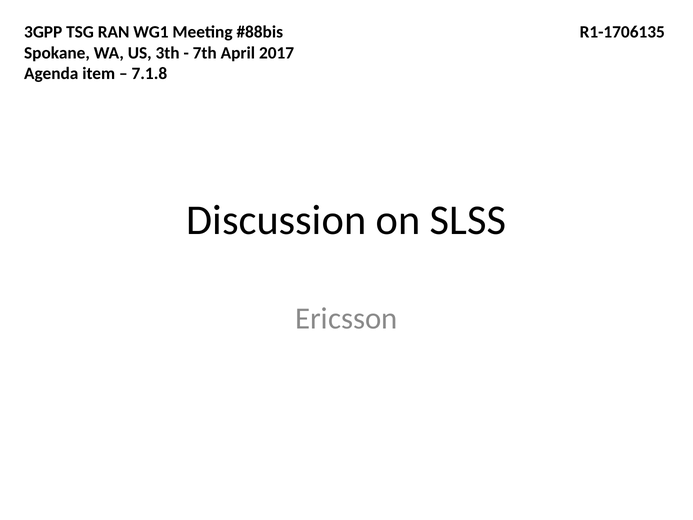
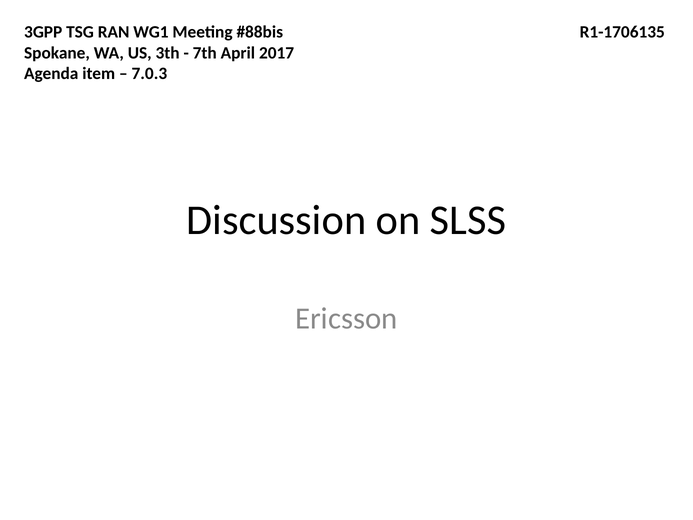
7.1.8: 7.1.8 -> 7.0.3
